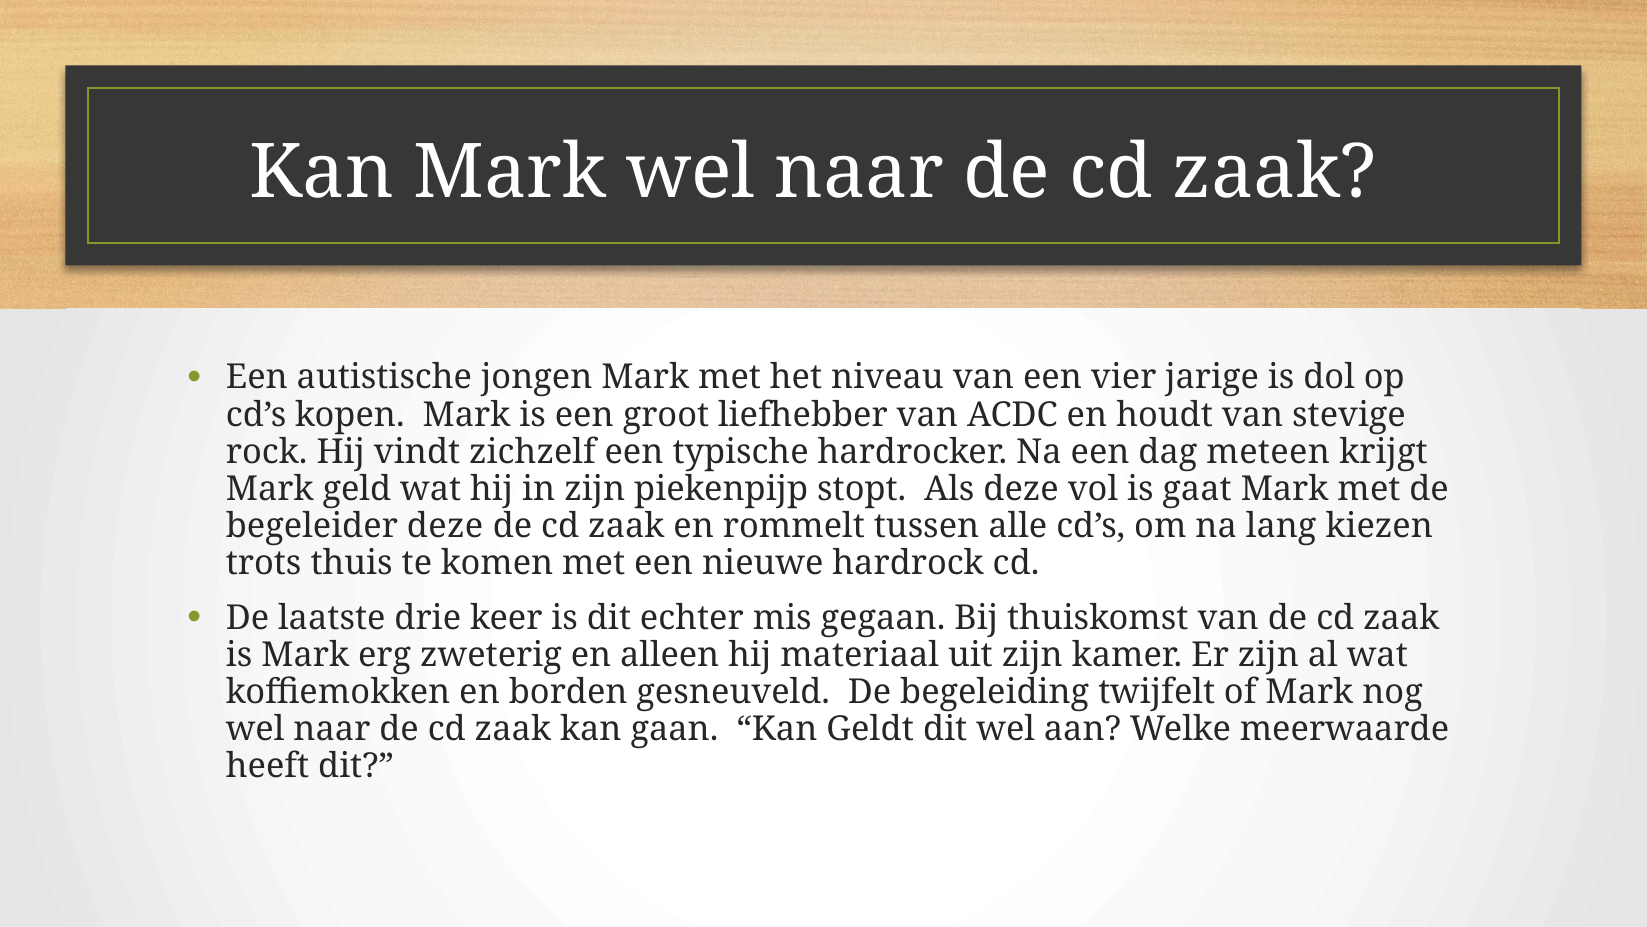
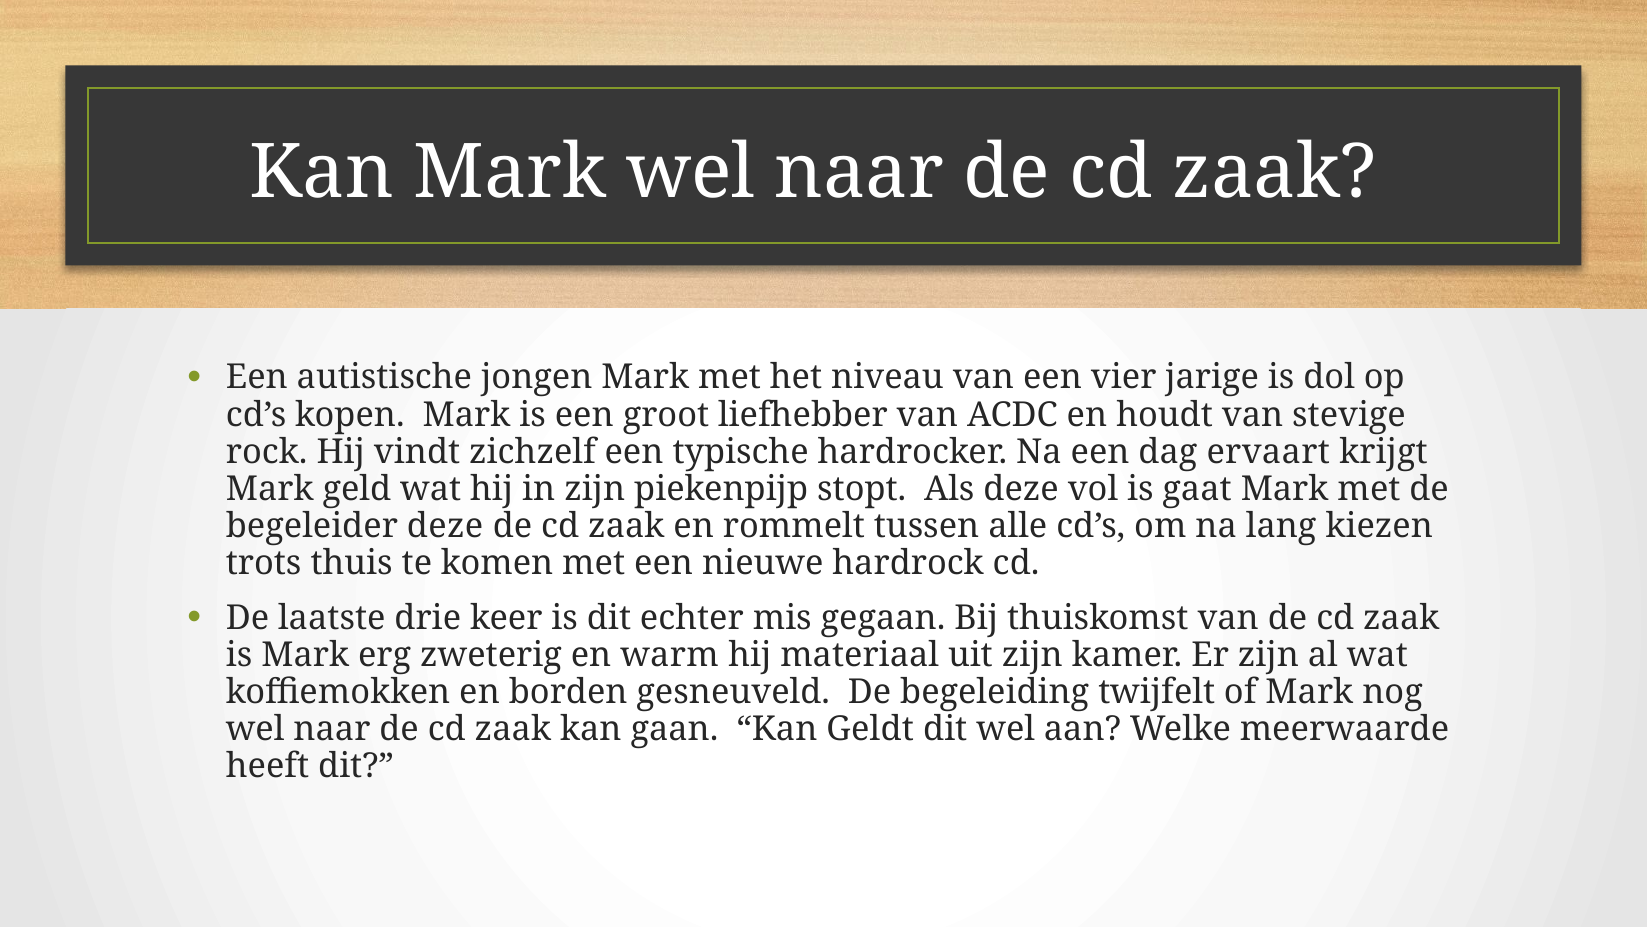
meteen: meteen -> ervaart
alleen: alleen -> warm
